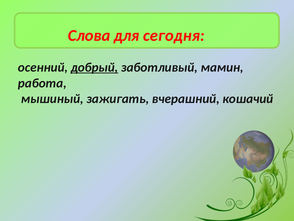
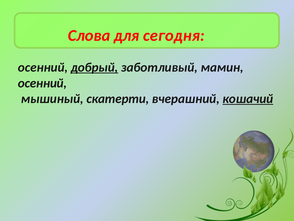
работа at (42, 83): работа -> осенний
зажигать: зажигать -> скатерти
кошачий underline: none -> present
